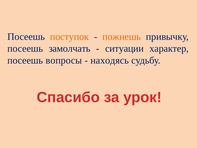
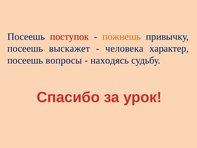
поступок colour: orange -> red
замолчать: замолчать -> выскажет
ситуации: ситуации -> человека
